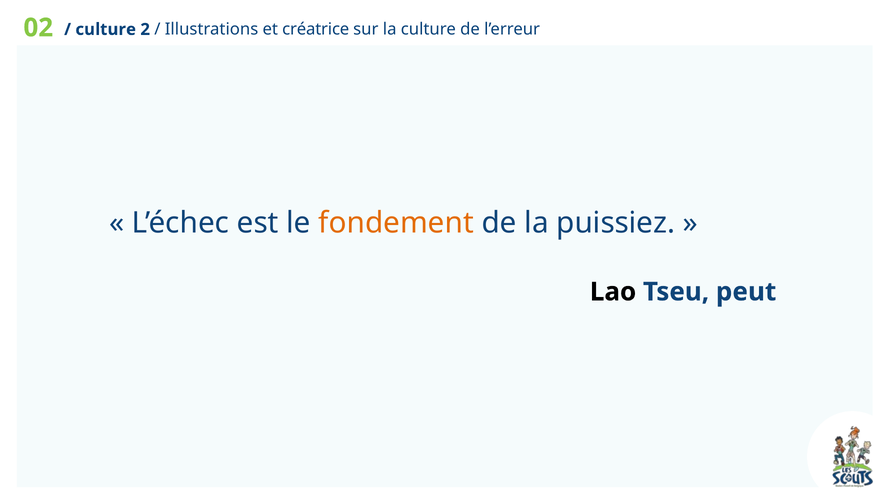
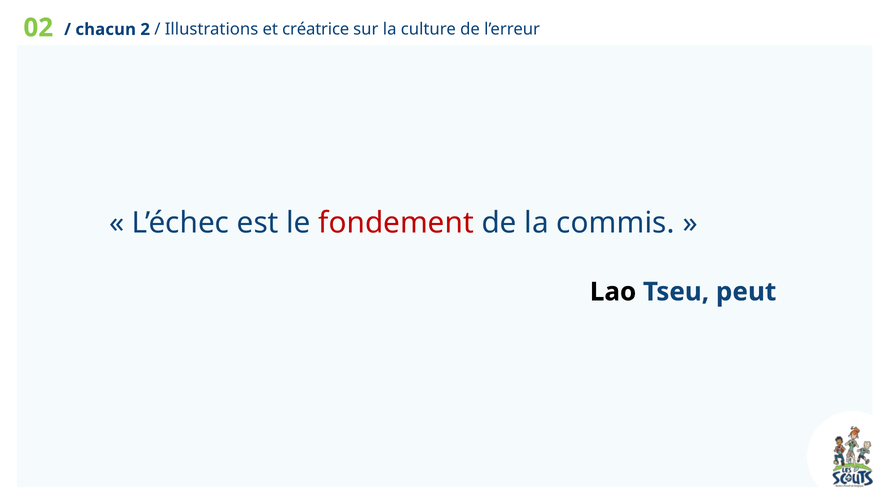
culture at (106, 29): culture -> chacun
fondement colour: orange -> red
puissiez: puissiez -> commis
